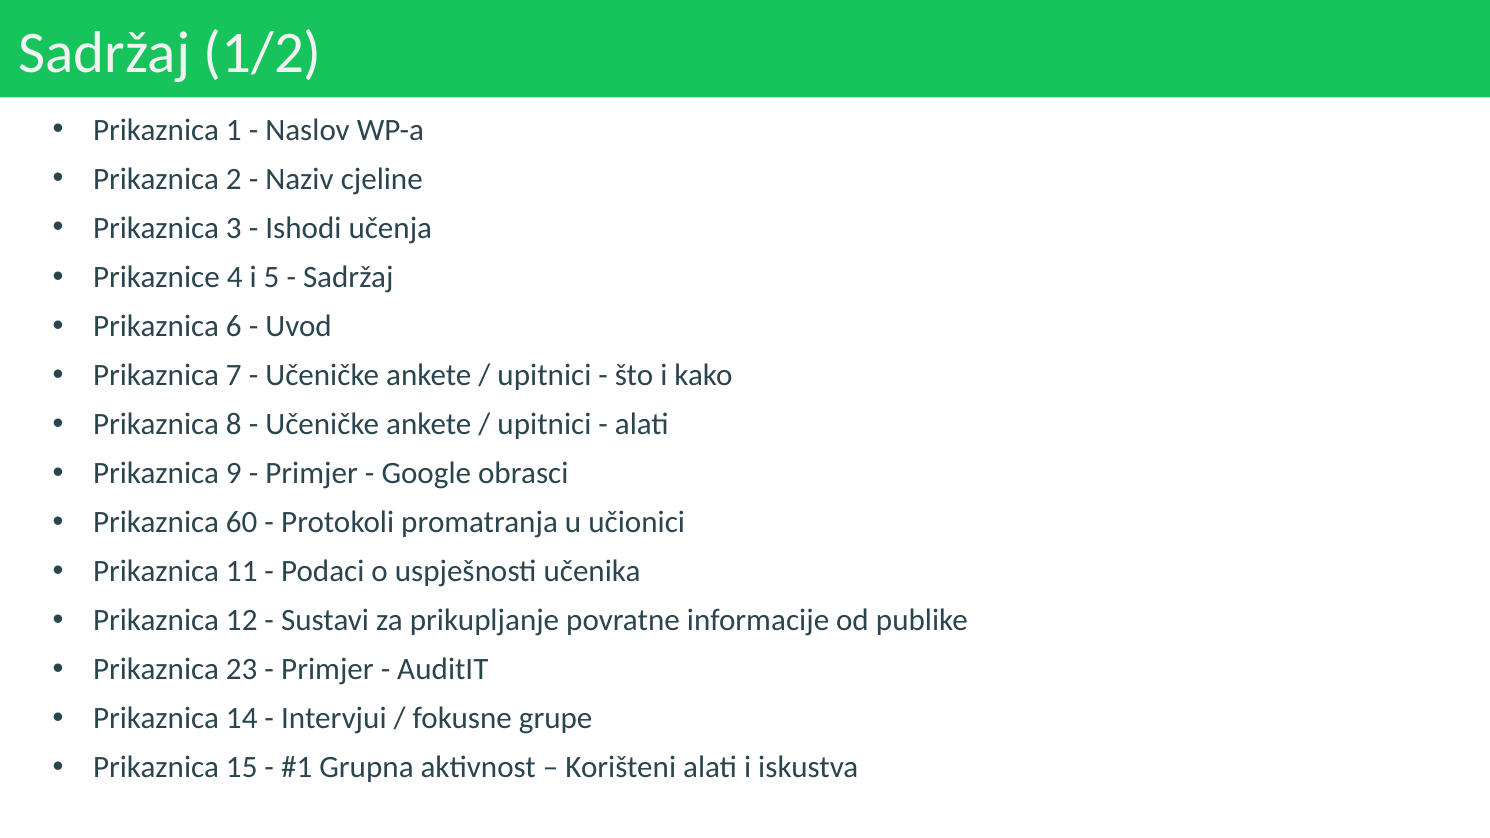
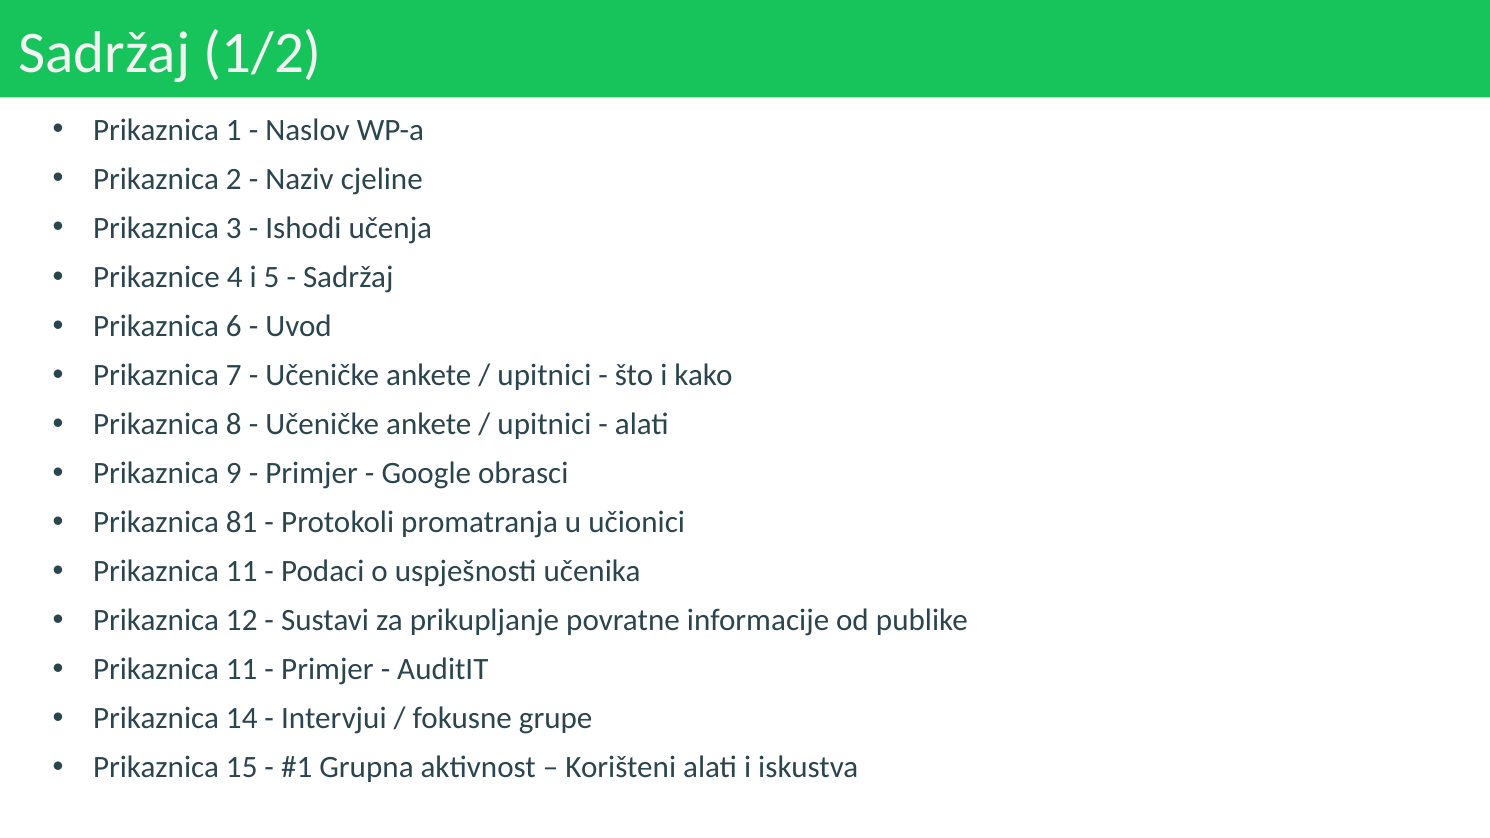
60: 60 -> 81
23 at (242, 670): 23 -> 11
